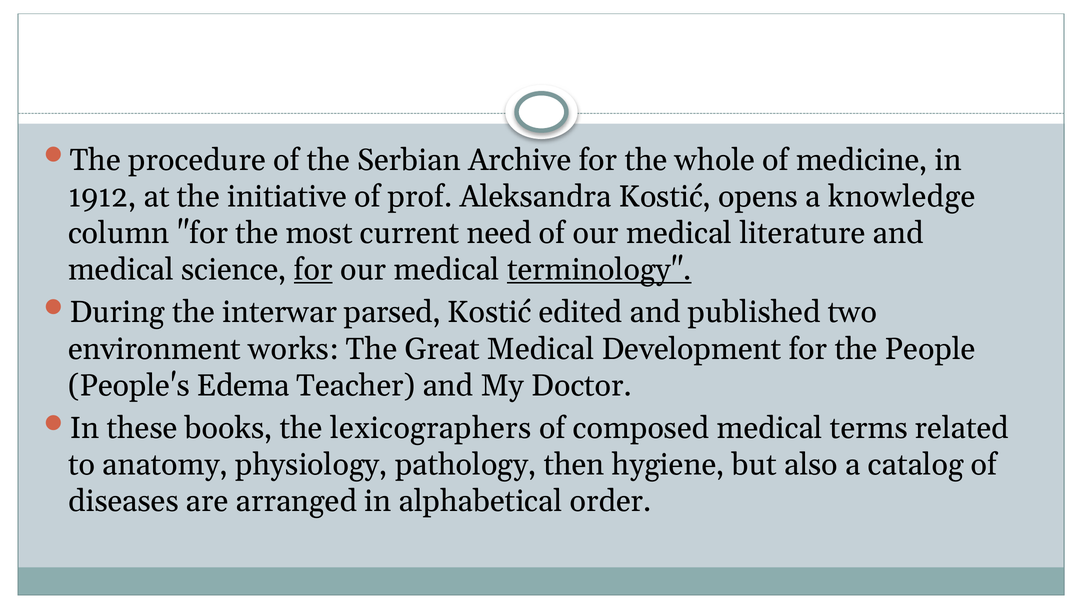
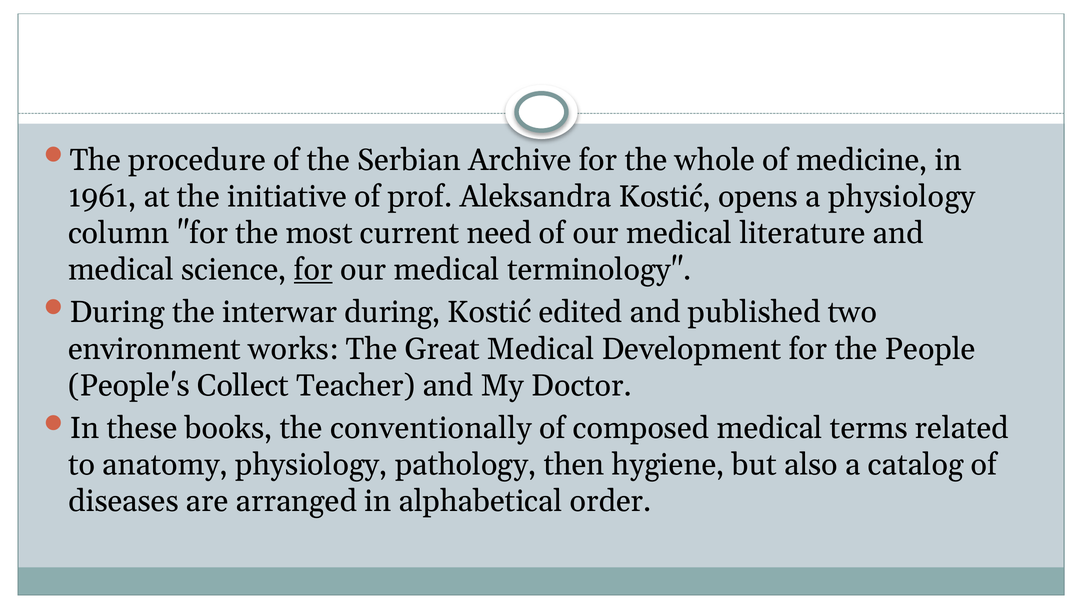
1912: 1912 -> 1961
a knowledge: knowledge -> physiology
terminology underline: present -> none
interwar parsed: parsed -> during
Edema: Edema -> Collect
lexicographers: lexicographers -> conventionally
